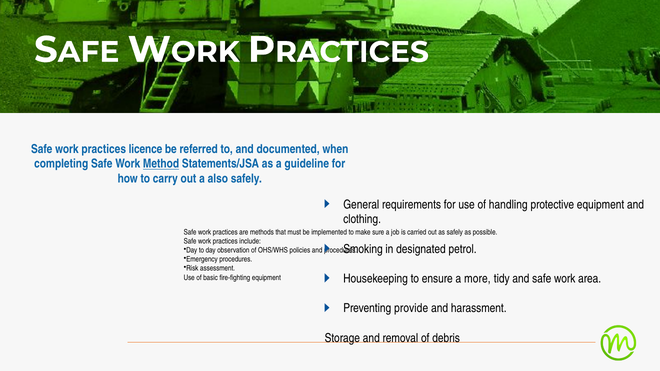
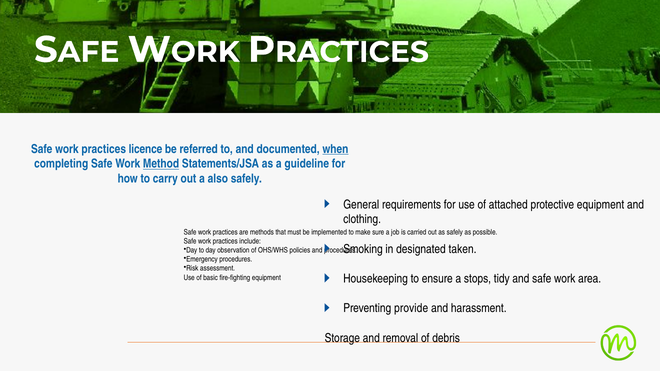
when underline: none -> present
handling: handling -> attached
petrol: petrol -> taken
more: more -> stops
